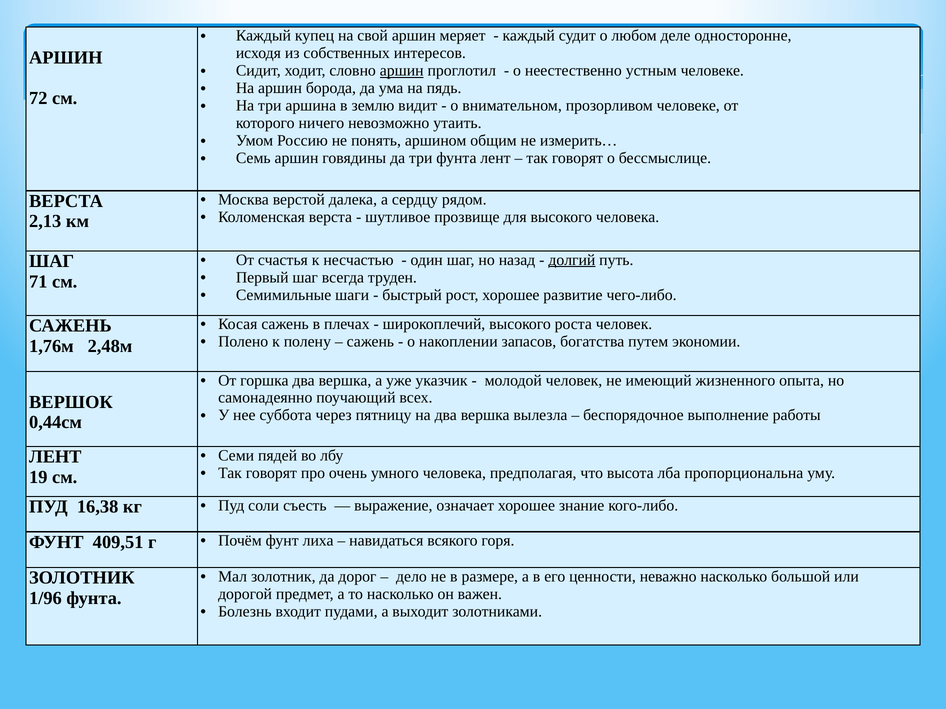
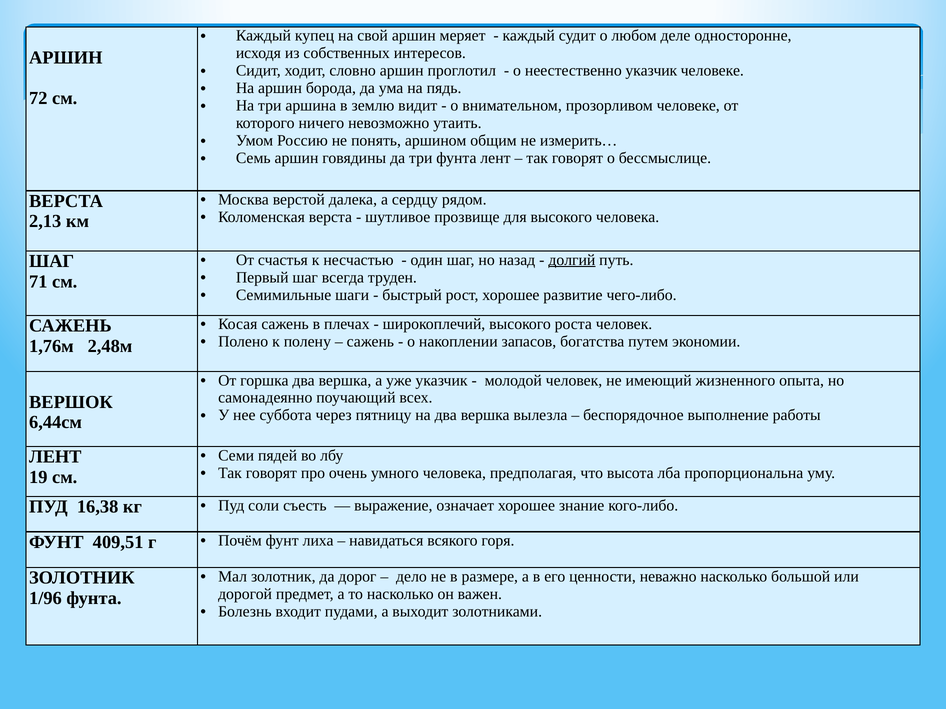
аршин at (402, 71) underline: present -> none
неестественно устным: устным -> указчик
0,44см: 0,44см -> 6,44см
